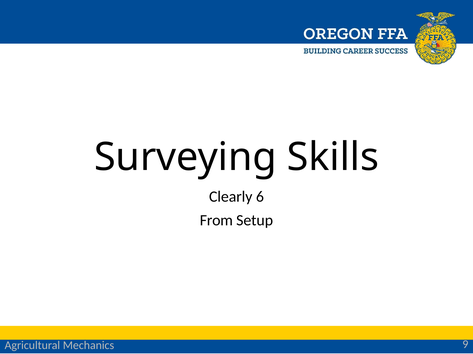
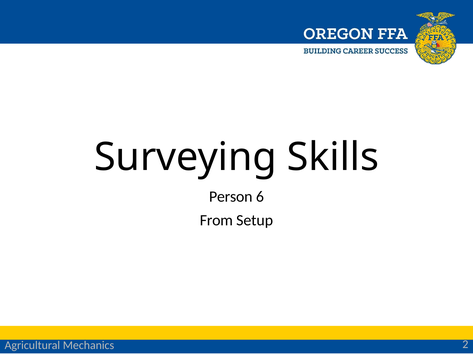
Clearly: Clearly -> Person
9: 9 -> 2
